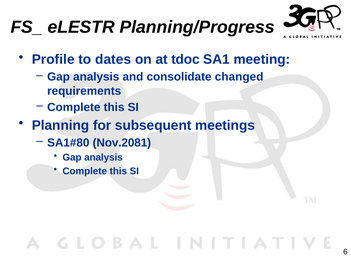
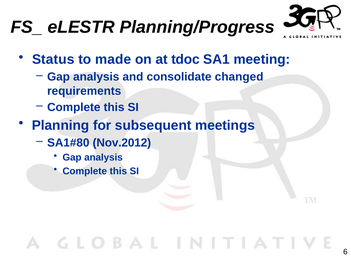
Profile: Profile -> Status
dates: dates -> made
Nov.2081: Nov.2081 -> Nov.2012
